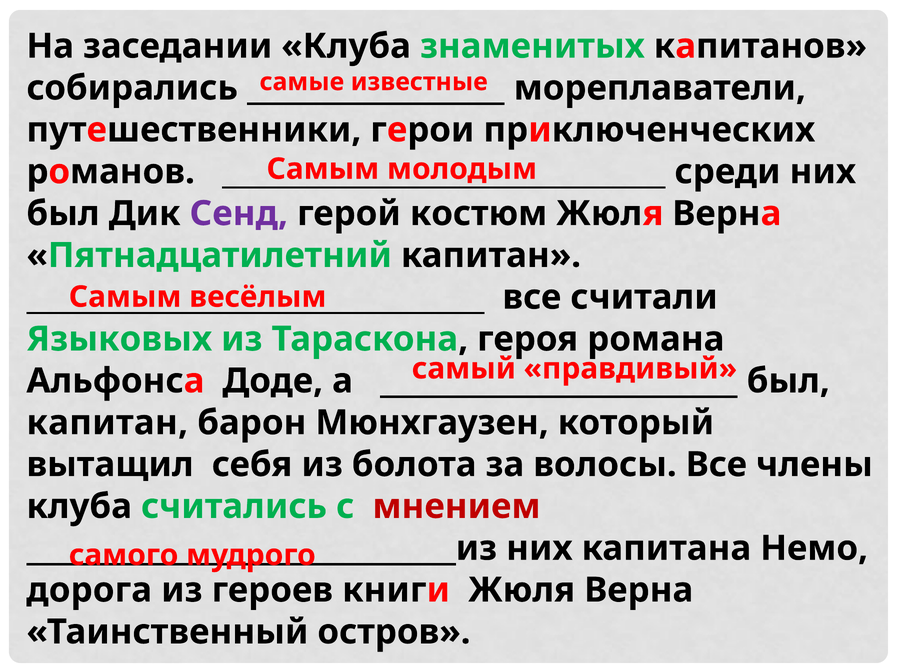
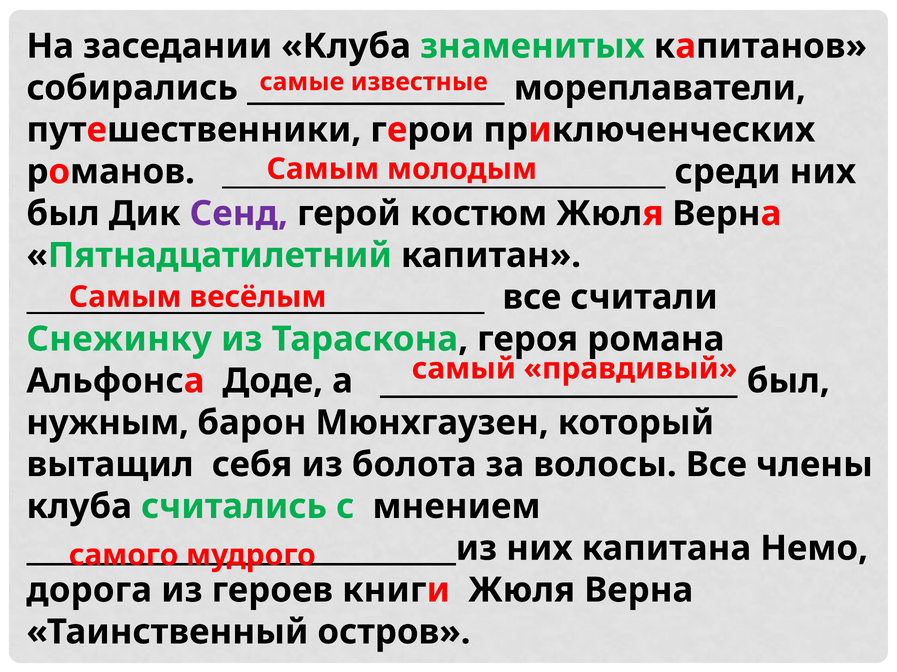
Языковых: Языковых -> Снежинку
капитан at (107, 423): капитан -> нужным
мнением colour: red -> black
